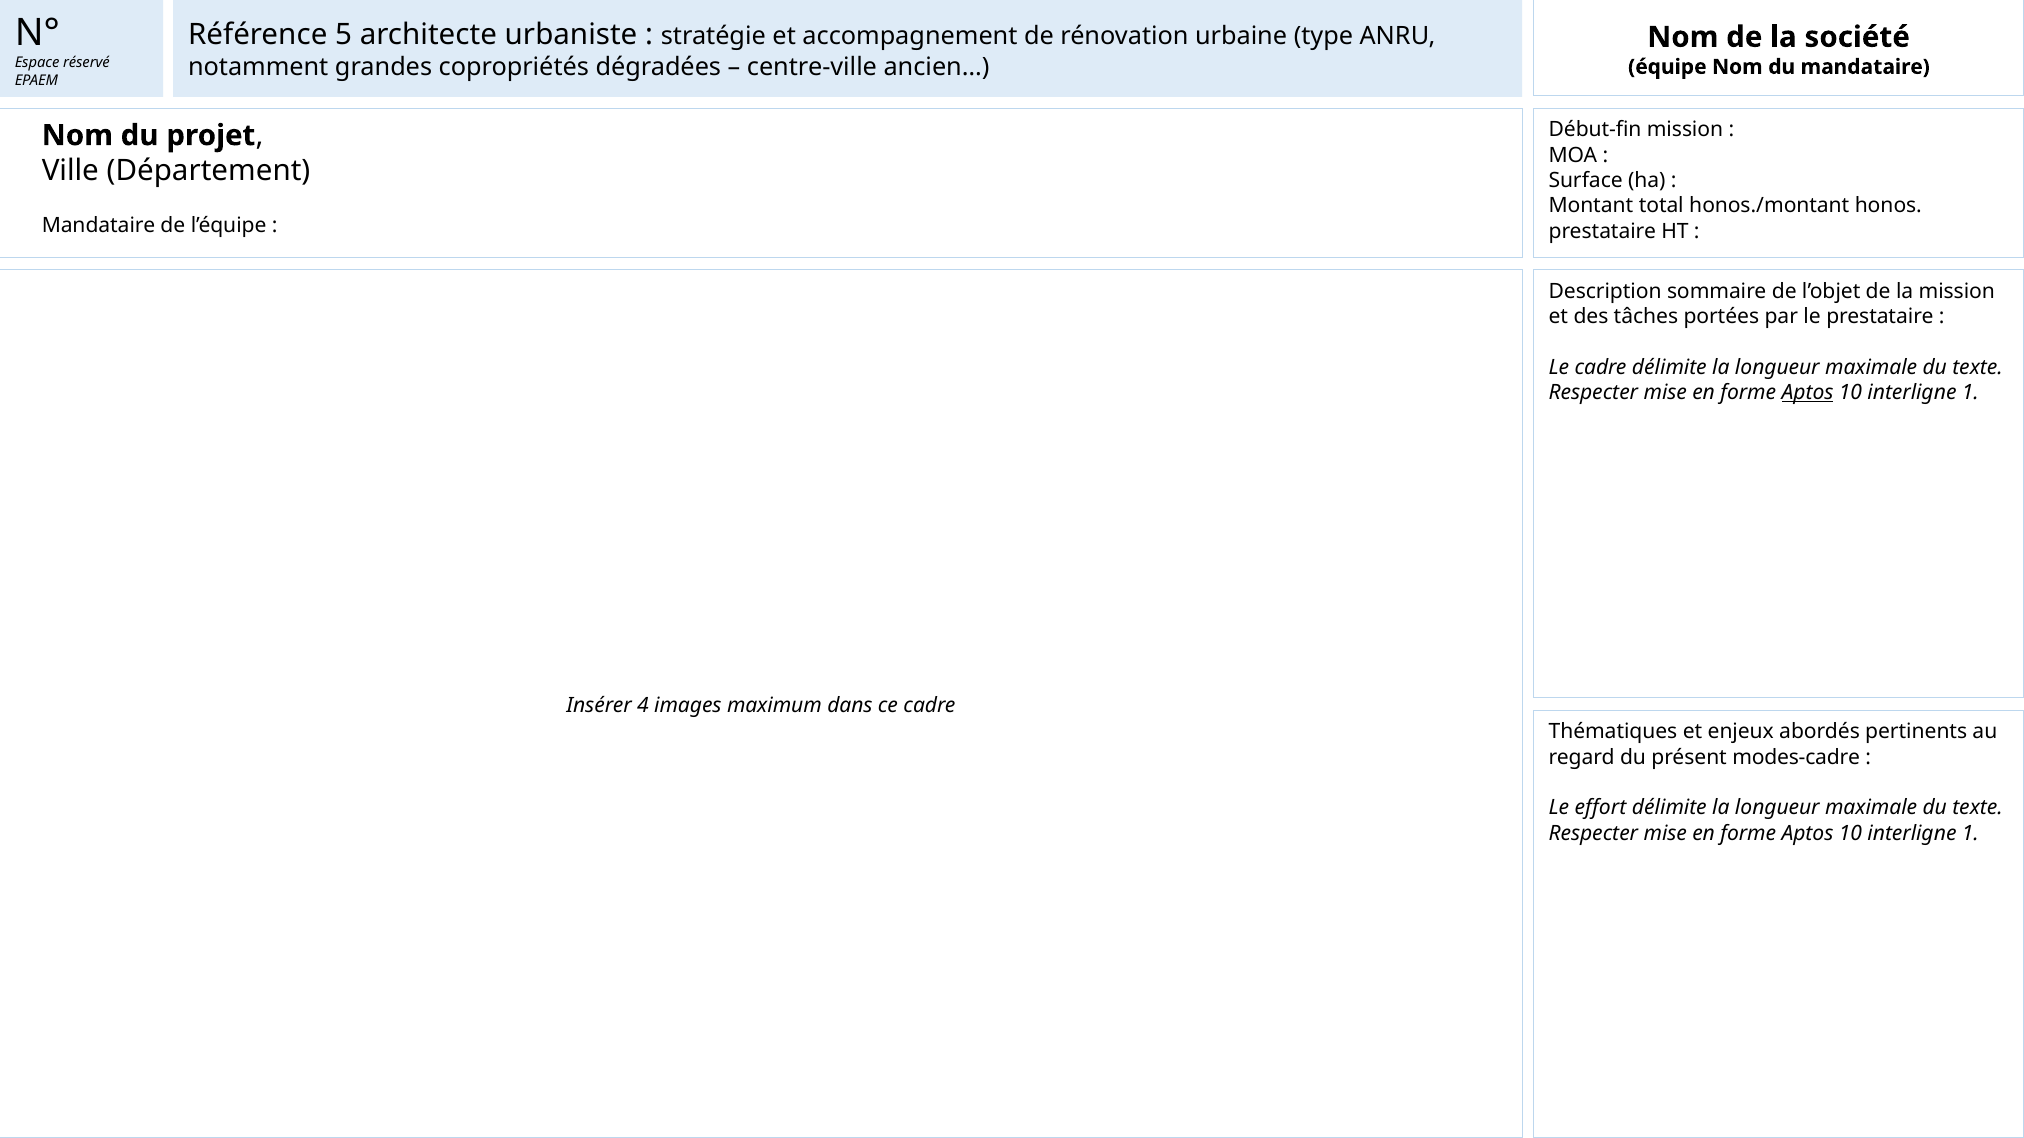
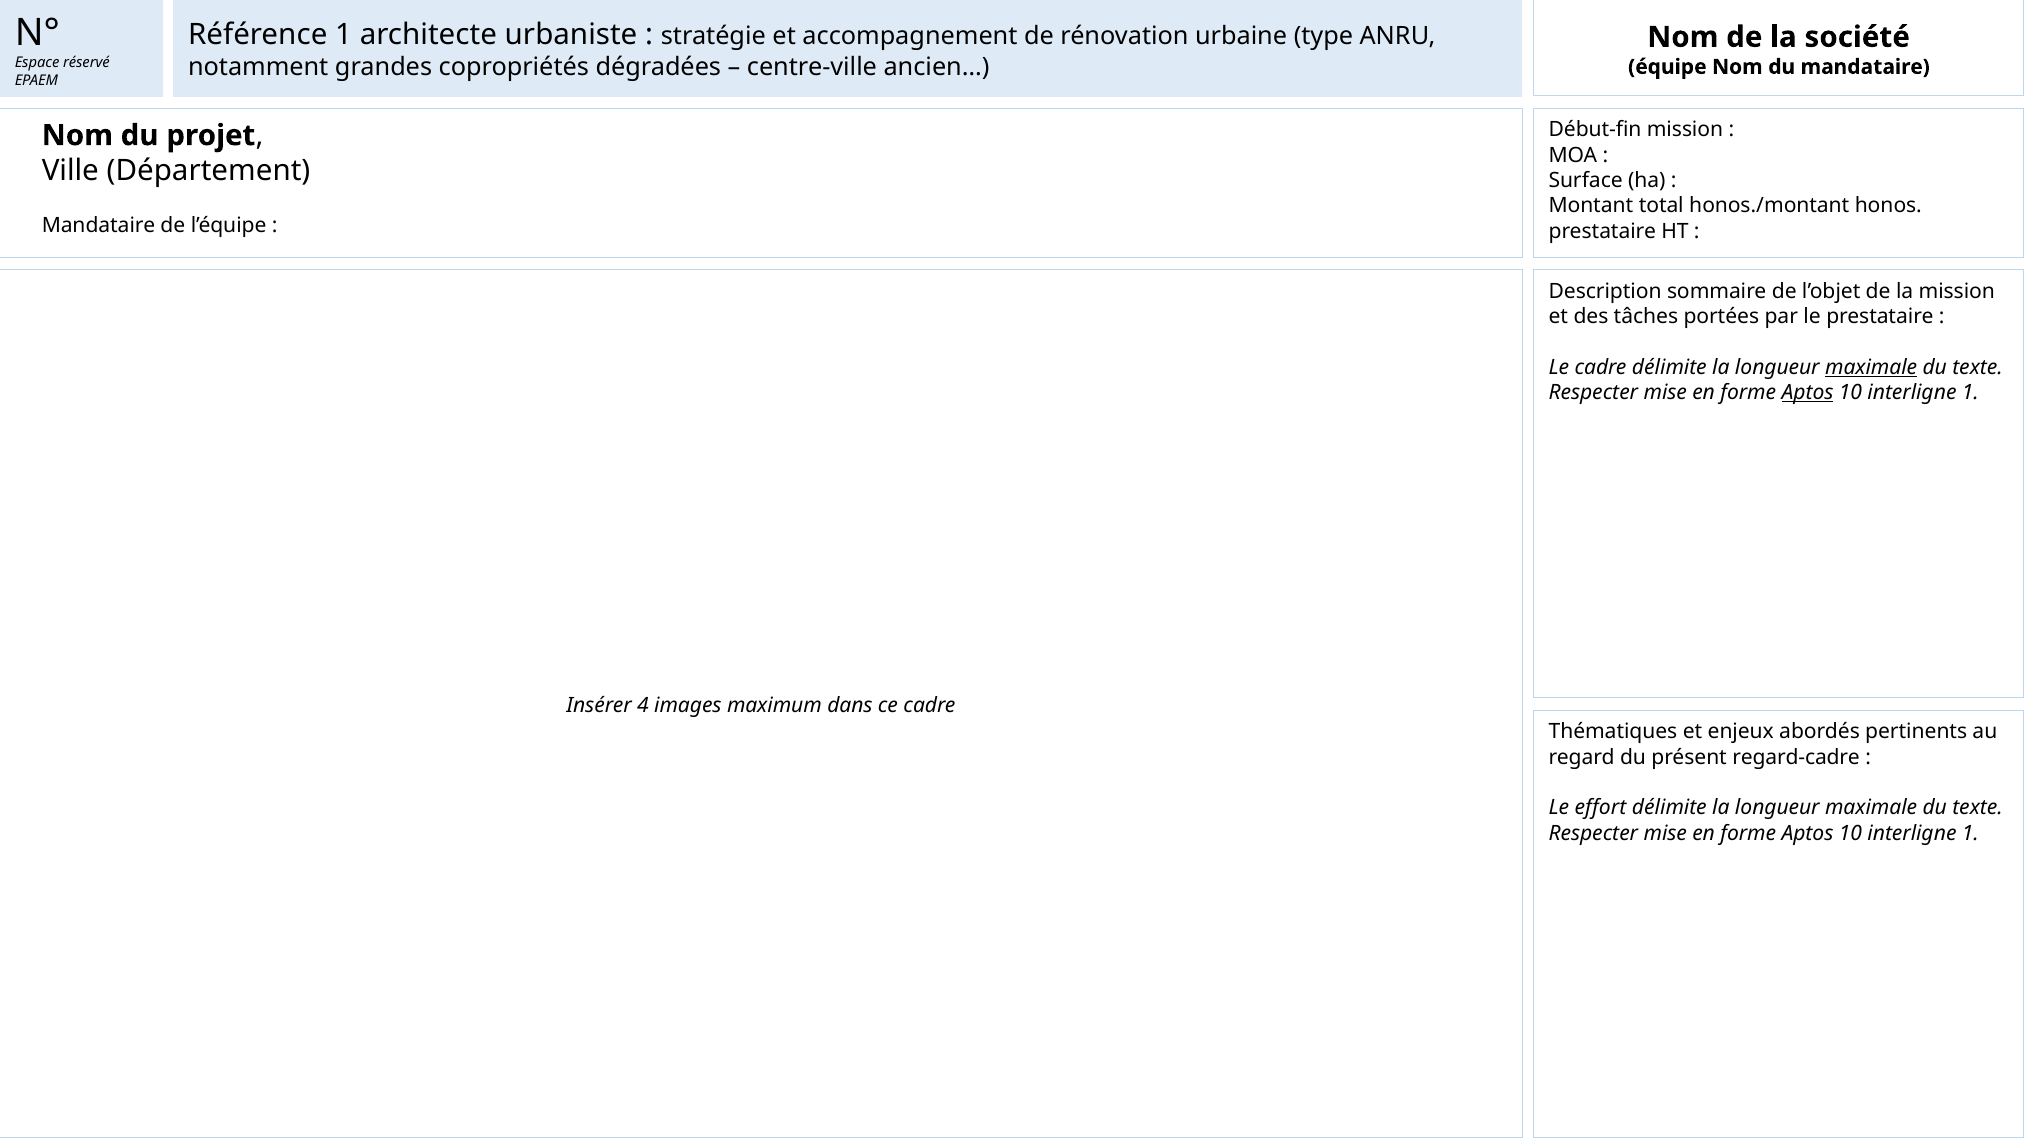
Référence 5: 5 -> 1
maximale at (1871, 368) underline: none -> present
modes-cadre: modes-cadre -> regard-cadre
